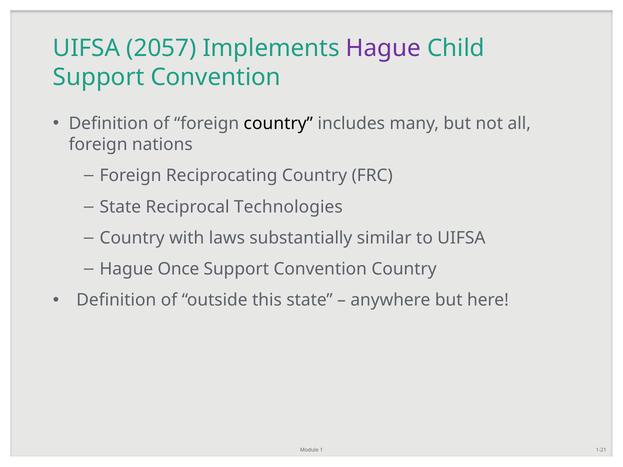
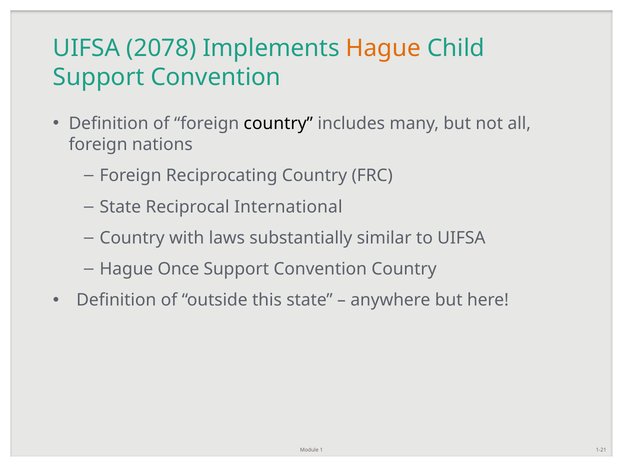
2057: 2057 -> 2078
Hague at (383, 48) colour: purple -> orange
Technologies: Technologies -> International
